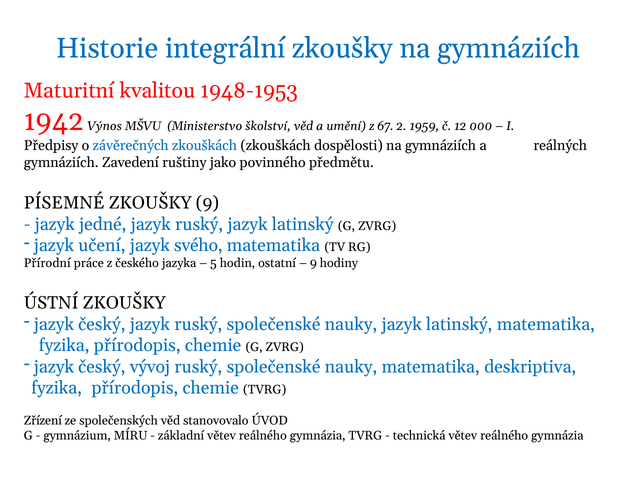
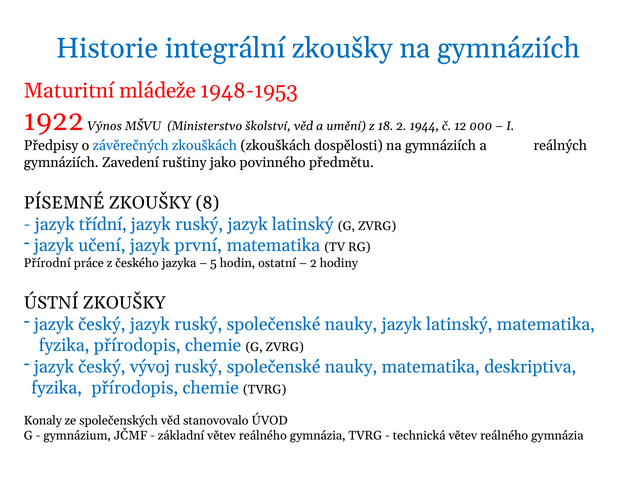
kvalitou: kvalitou -> mládeže
1942: 1942 -> 1922
67: 67 -> 18
1959: 1959 -> 1944
ZKOUŠKY 9: 9 -> 8
jedné: jedné -> třídní
svého: svého -> první
9 at (313, 263): 9 -> 2
Zřízení: Zřízení -> Konaly
MÍRU: MÍRU -> JČMF
